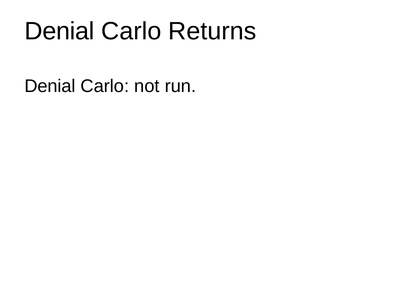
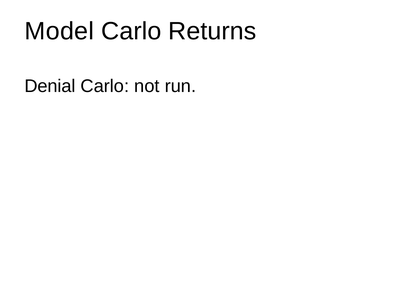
Denial at (60, 31): Denial -> Model
